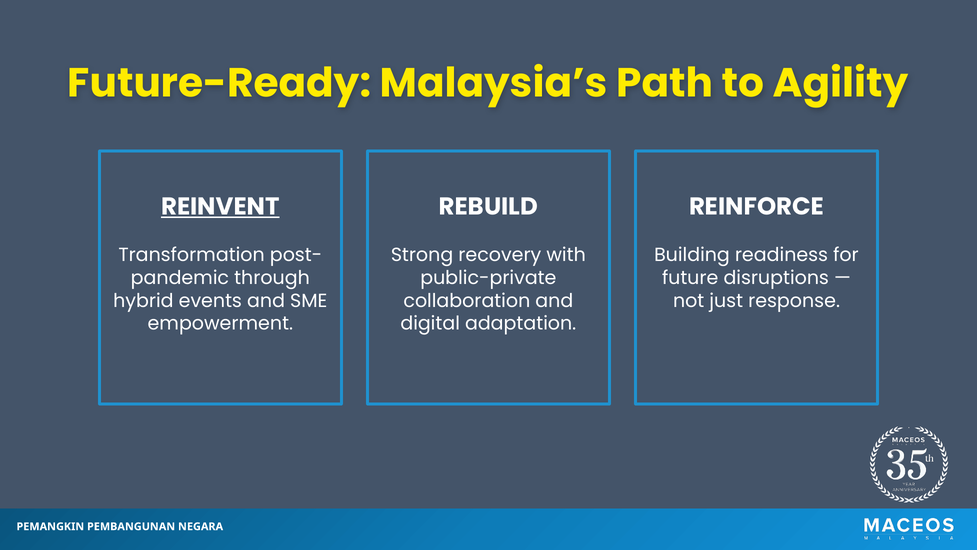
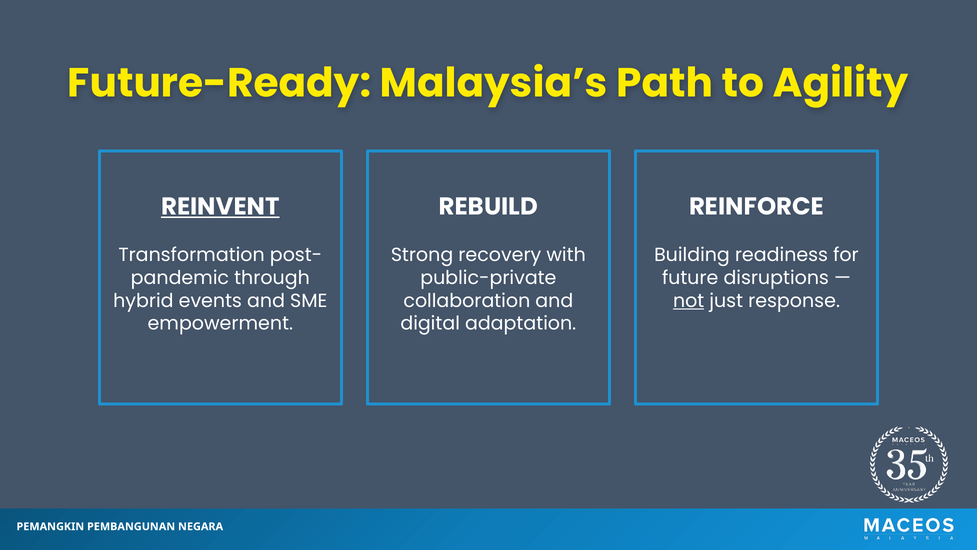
not underline: none -> present
